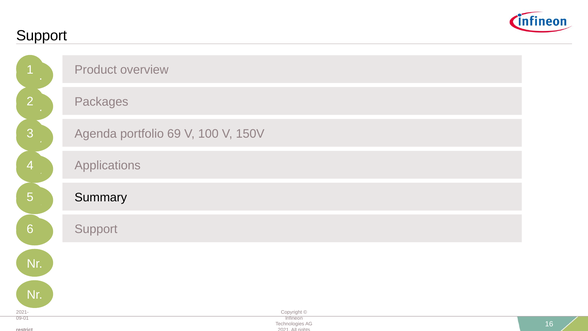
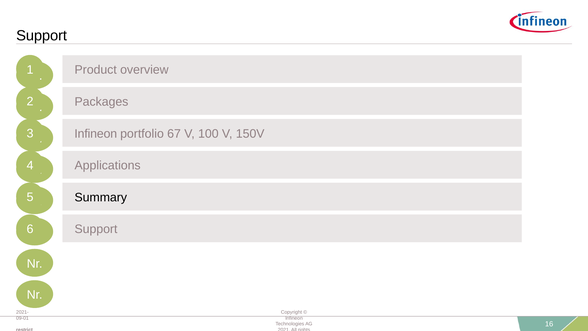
Agenda at (96, 134): Agenda -> Infineon
69: 69 -> 67
